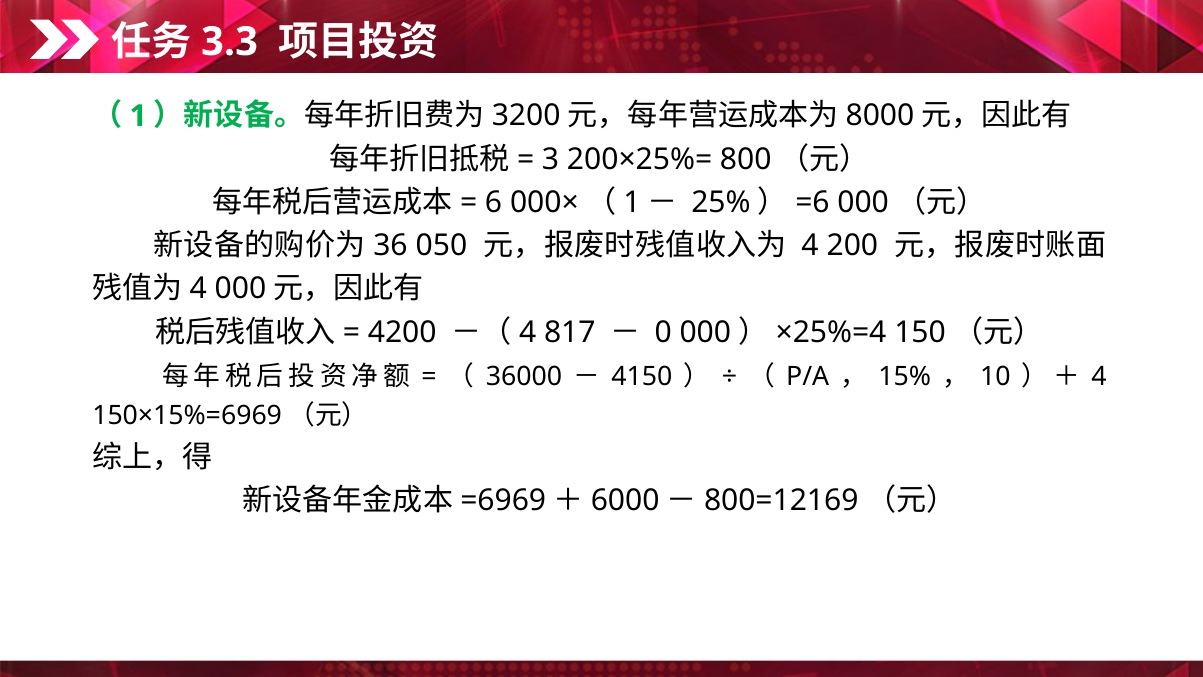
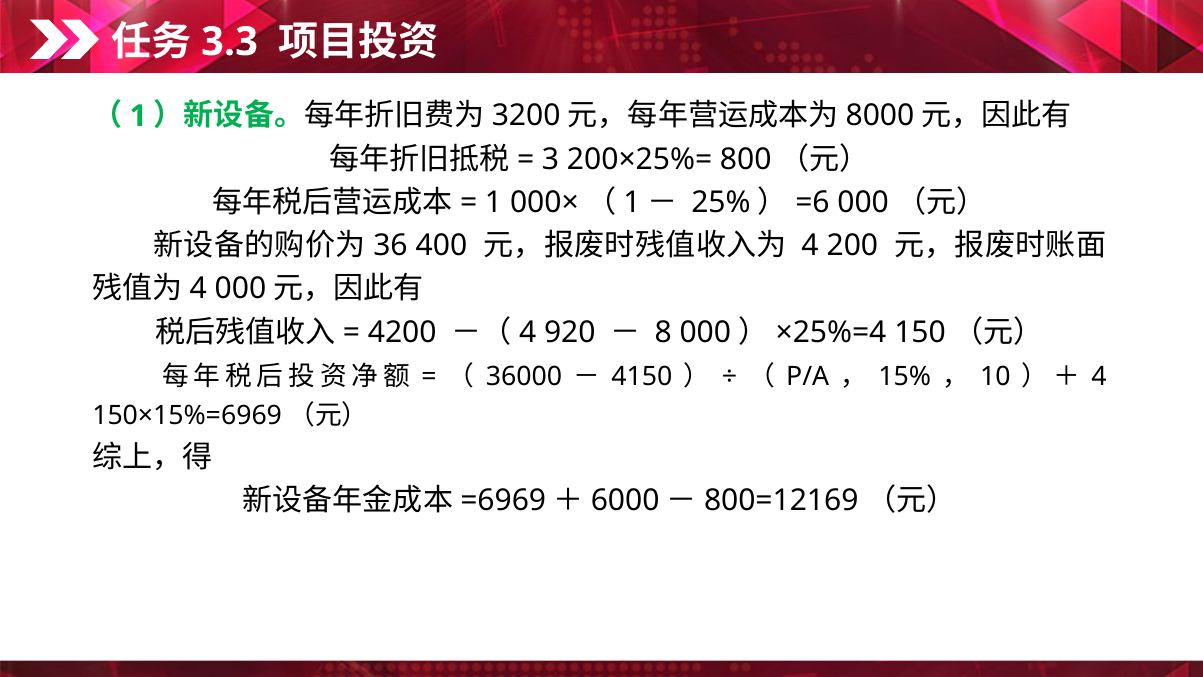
6 at (494, 202): 6 -> 1
050: 050 -> 400
817: 817 -> 920
0: 0 -> 8
